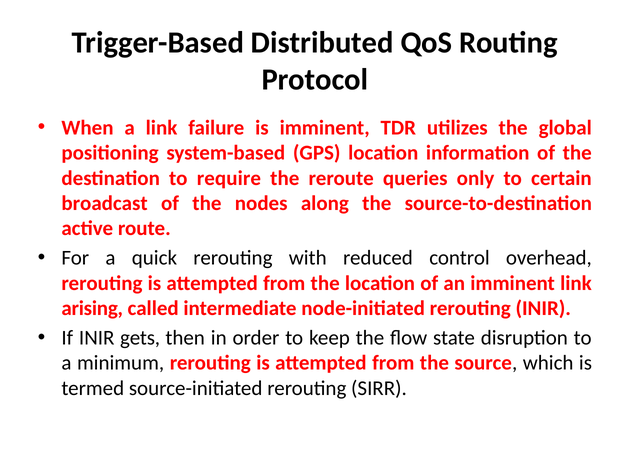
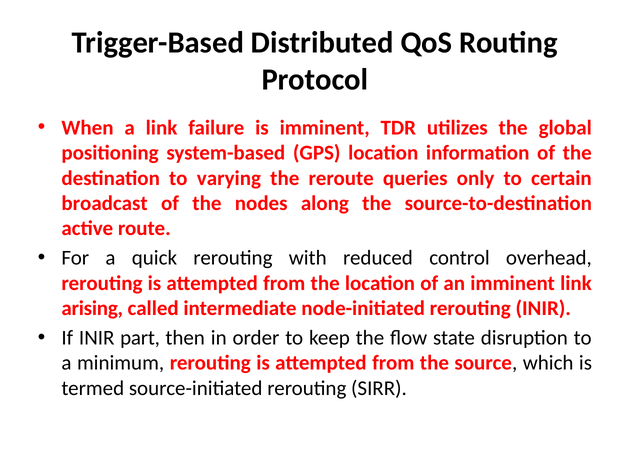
require: require -> varying
gets: gets -> part
